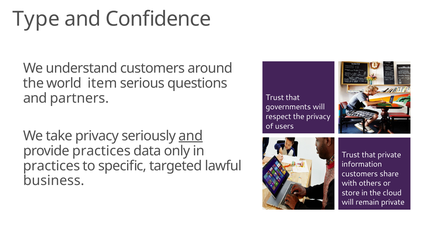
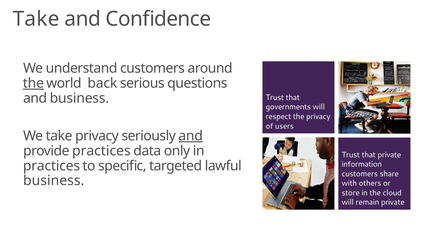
Type at (36, 19): Type -> Take
the at (33, 83) underline: none -> present
item: item -> back
and partners: partners -> business
